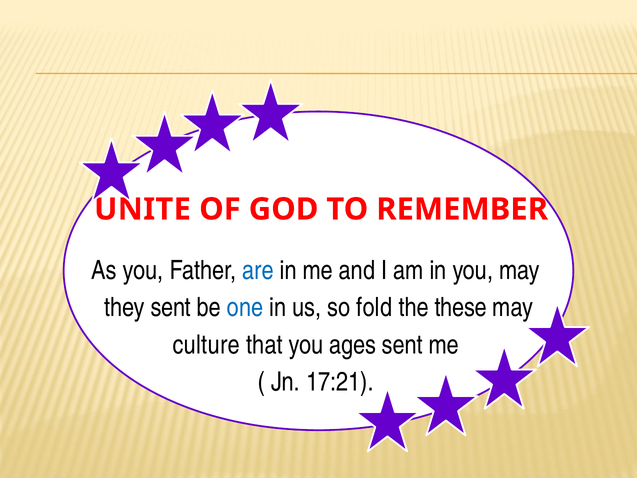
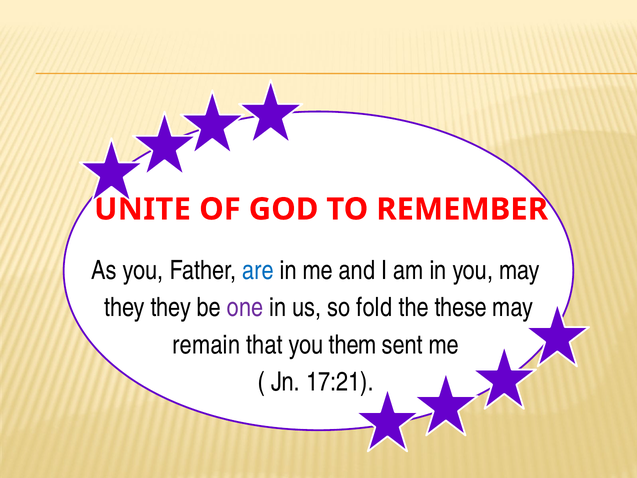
they sent: sent -> they
one colour: blue -> purple
culture: culture -> remain
ages: ages -> them
